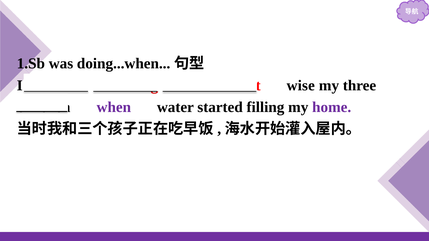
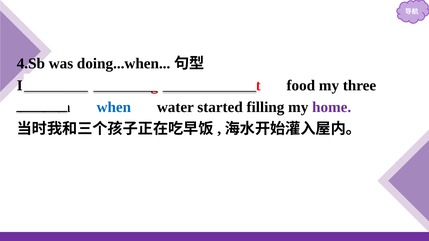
1.Sb: 1.Sb -> 4.Sb
wise: wise -> food
when colour: purple -> blue
